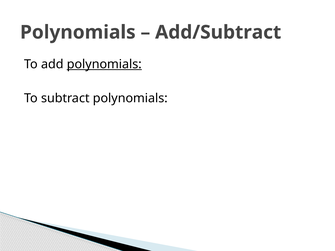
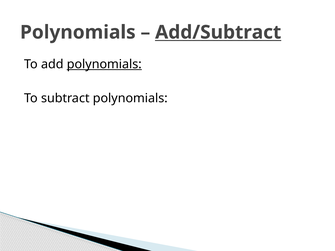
Add/Subtract underline: none -> present
